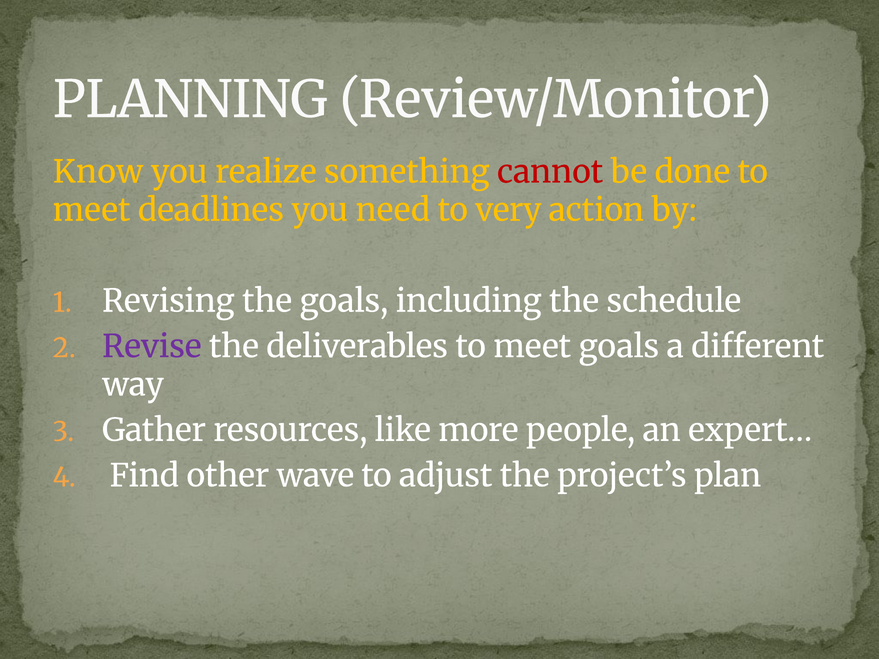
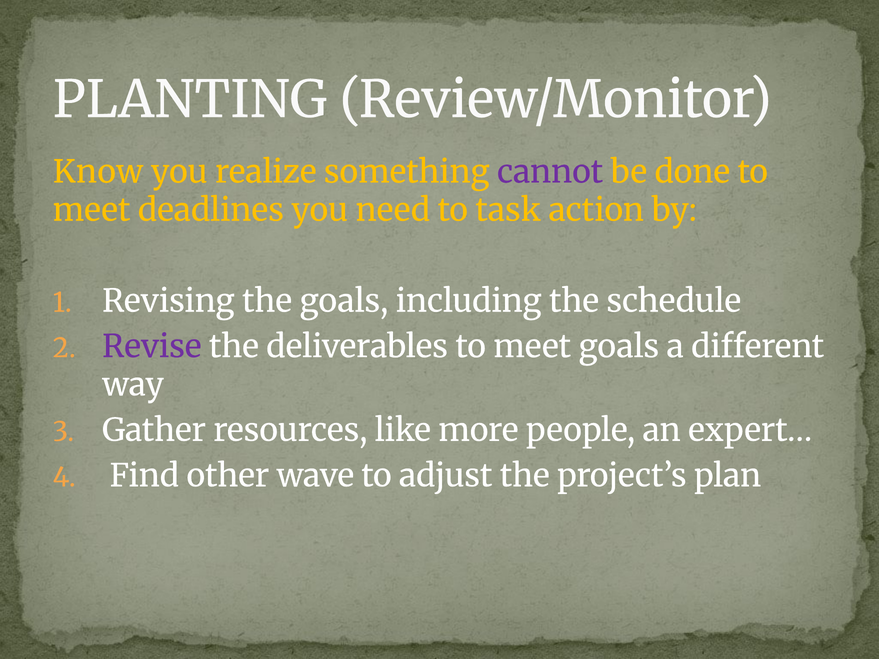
PLANNING: PLANNING -> PLANTING
cannot colour: red -> purple
very: very -> task
